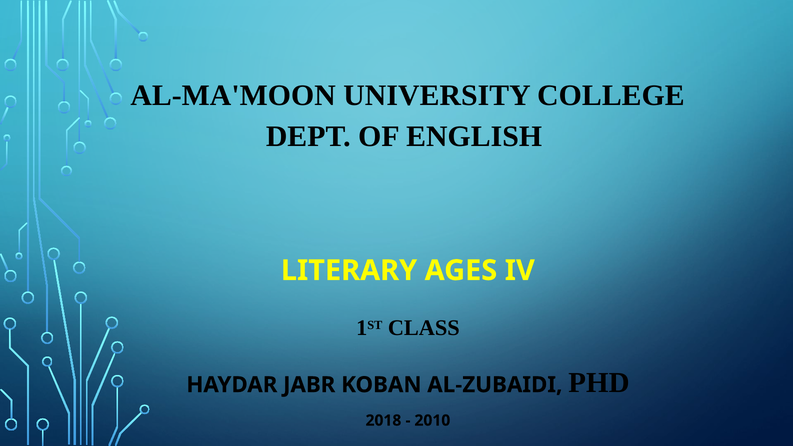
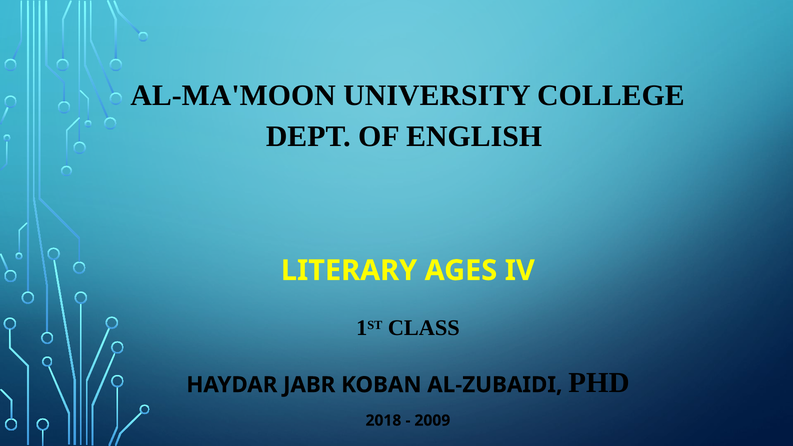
2010: 2010 -> 2009
